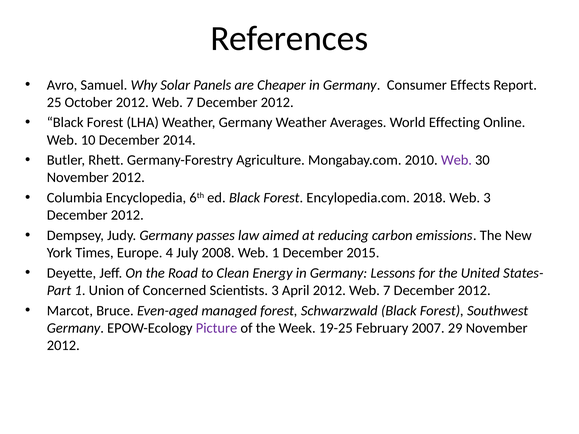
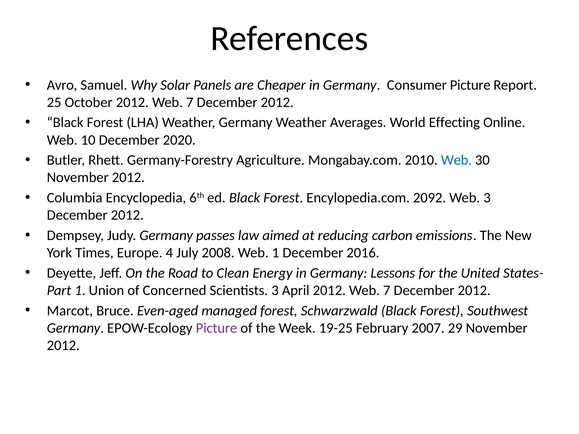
Consumer Effects: Effects -> Picture
2014: 2014 -> 2020
Web at (456, 160) colour: purple -> blue
2018: 2018 -> 2092
2015: 2015 -> 2016
